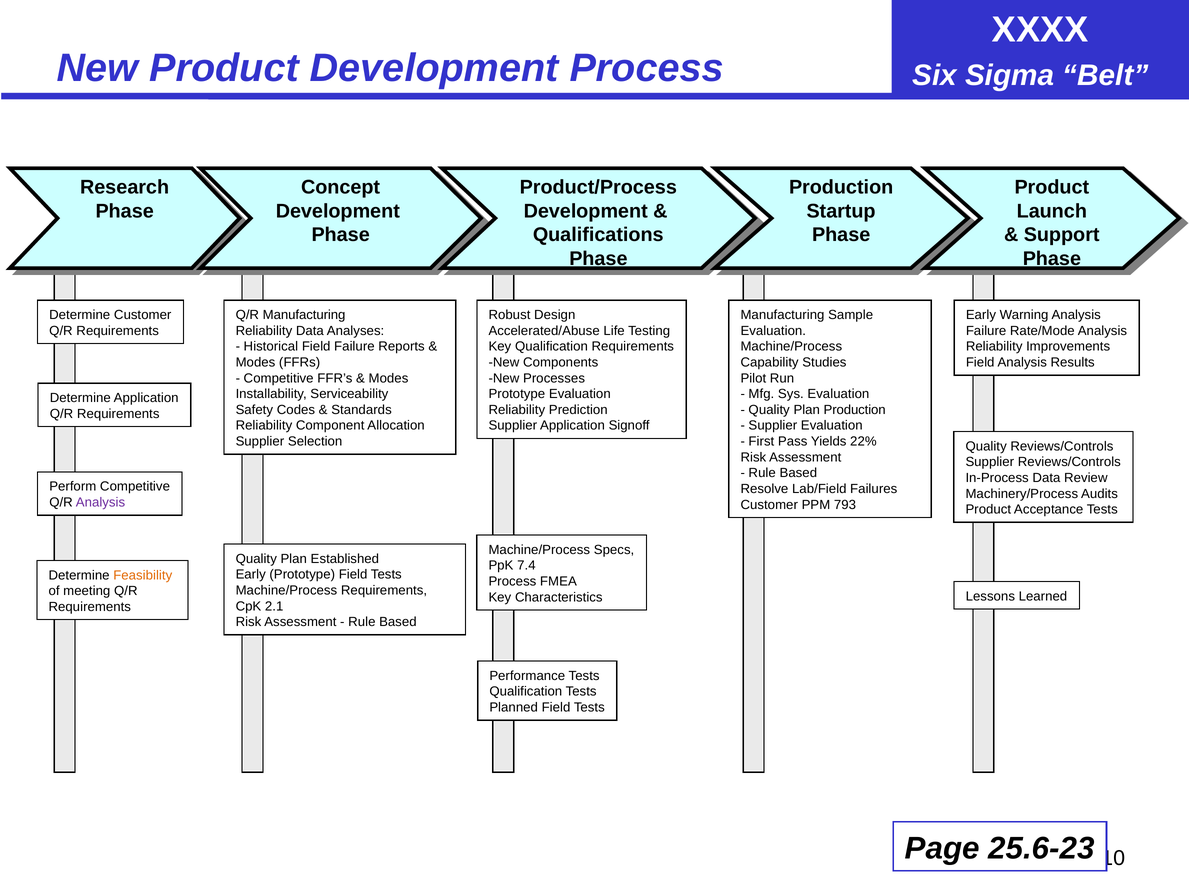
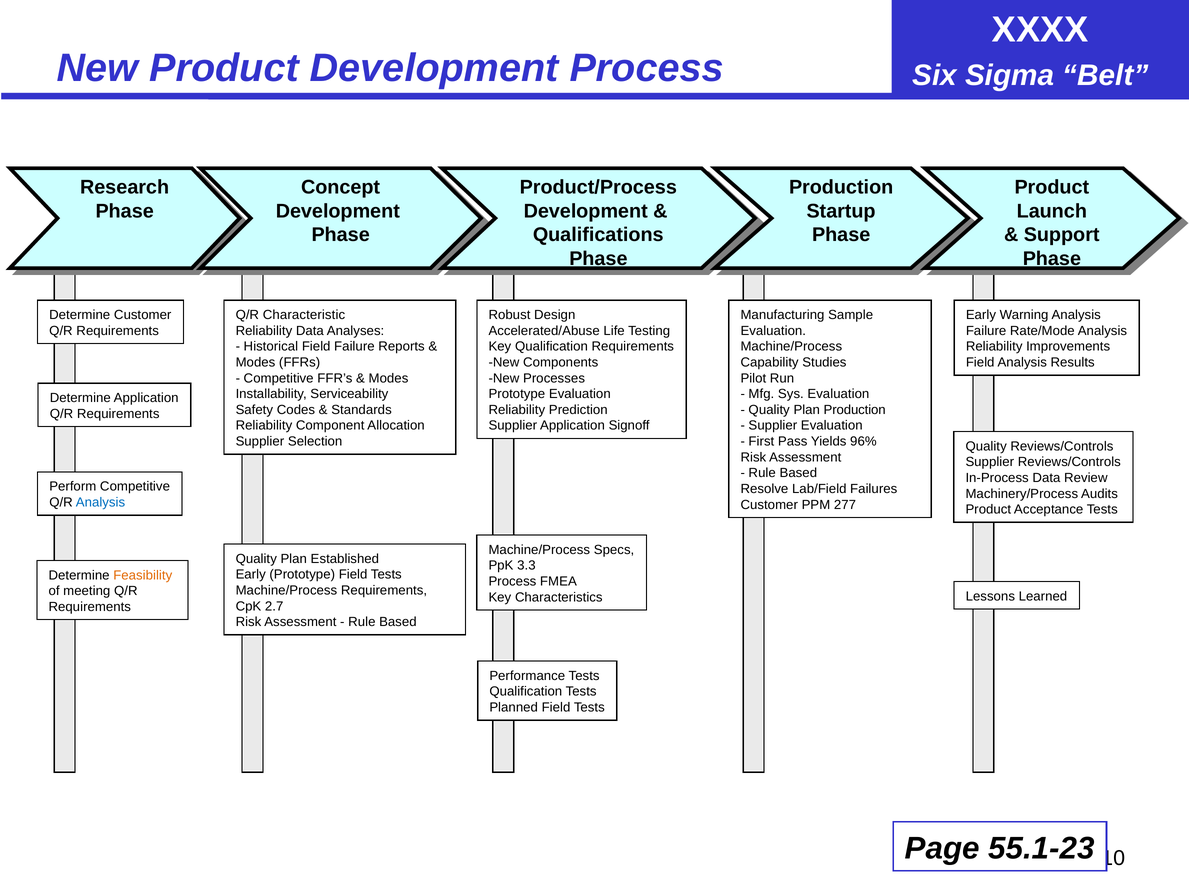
Q/R Manufacturing: Manufacturing -> Characteristic
22%: 22% -> 96%
Analysis at (100, 503) colour: purple -> blue
793: 793 -> 277
7.4: 7.4 -> 3.3
2.1: 2.1 -> 2.7
25.6-23: 25.6-23 -> 55.1-23
